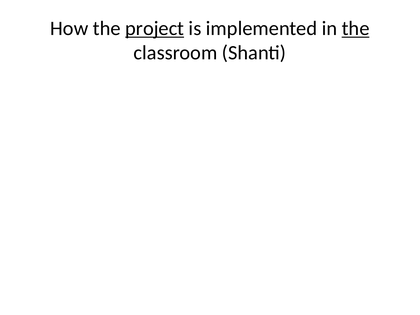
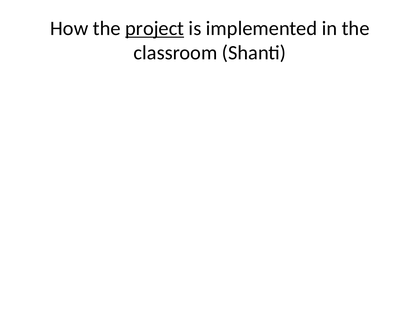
the at (356, 28) underline: present -> none
